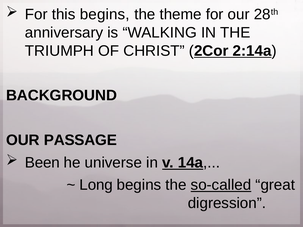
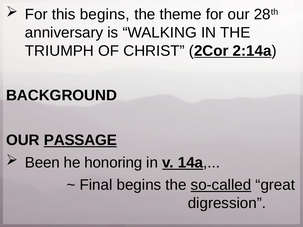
PASSAGE underline: none -> present
universe: universe -> honoring
Long: Long -> Final
